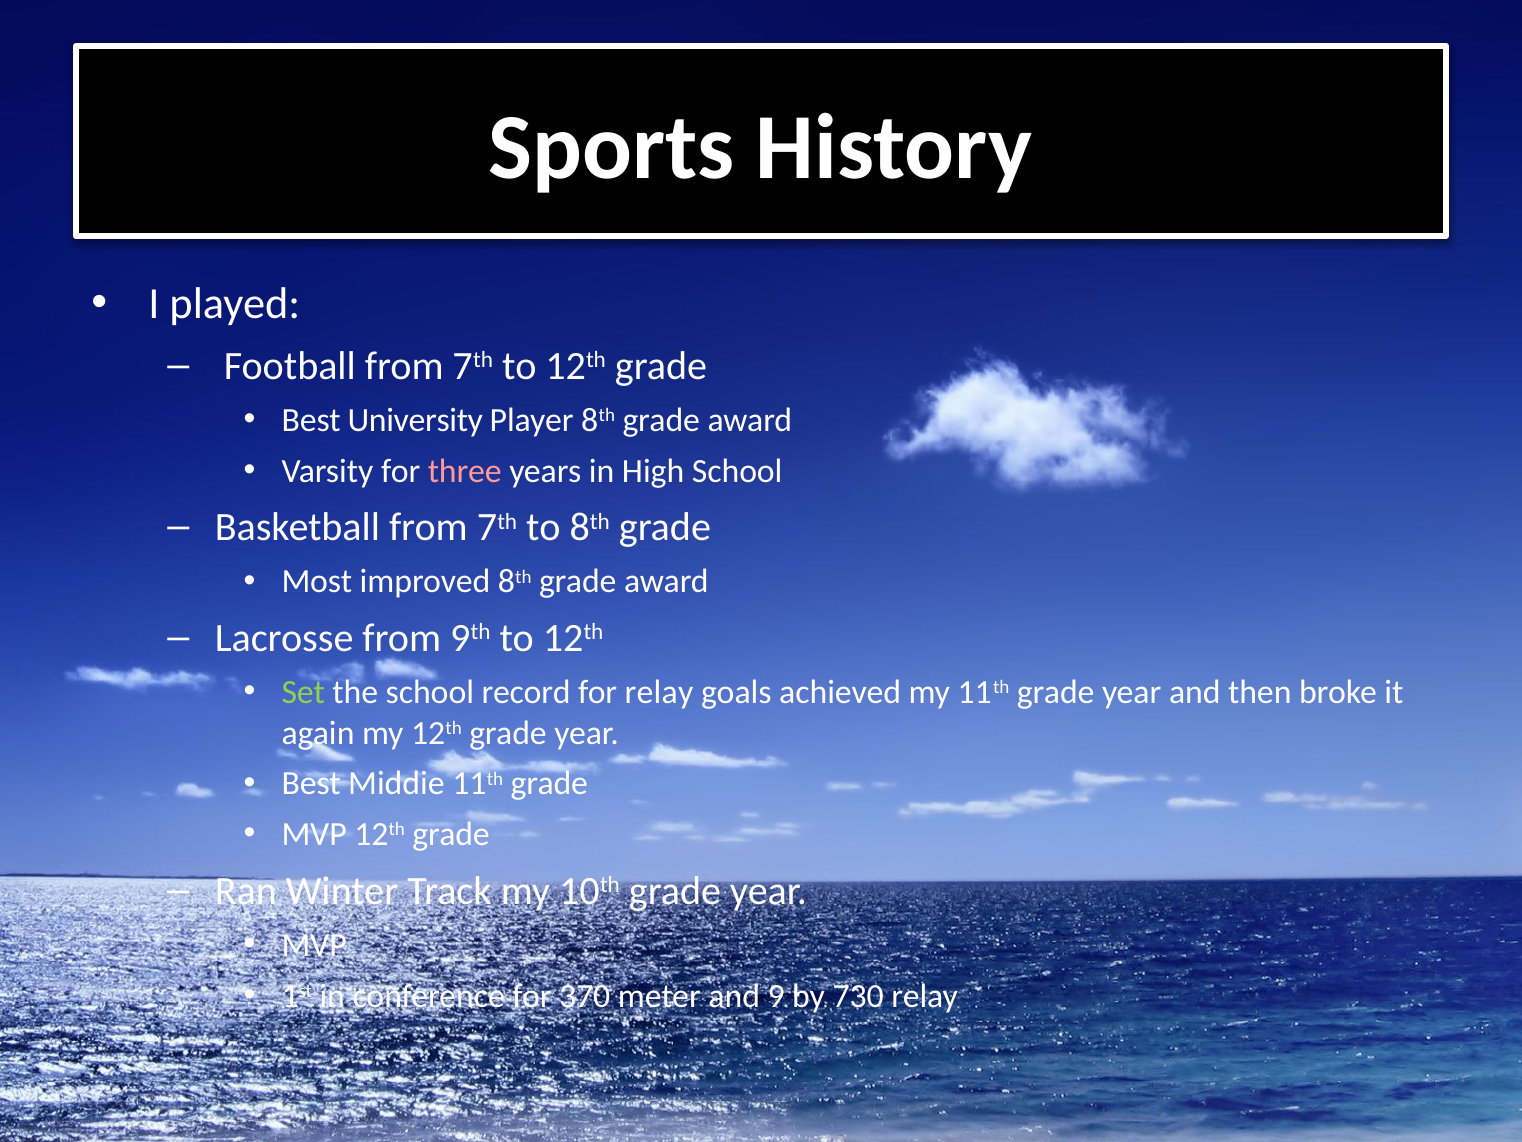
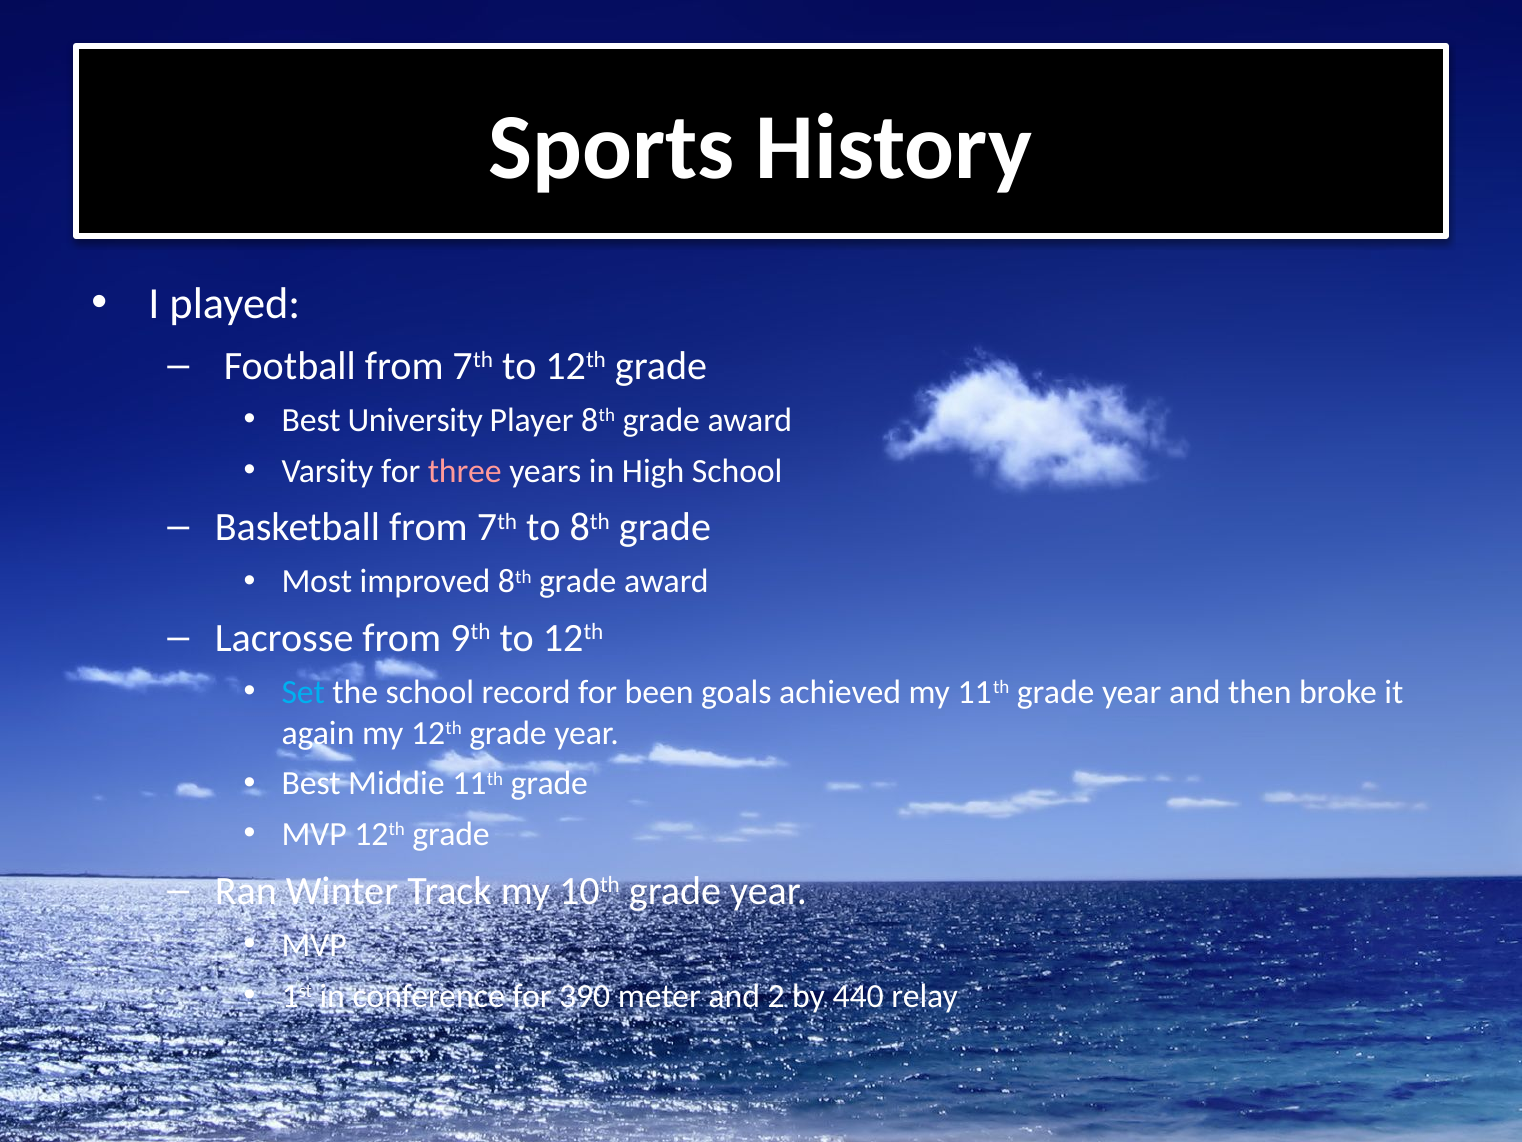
Set colour: light green -> light blue
for relay: relay -> been
370: 370 -> 390
9: 9 -> 2
730: 730 -> 440
